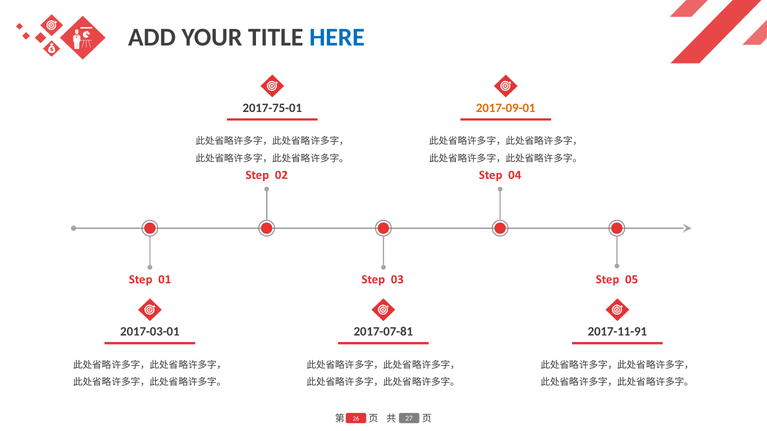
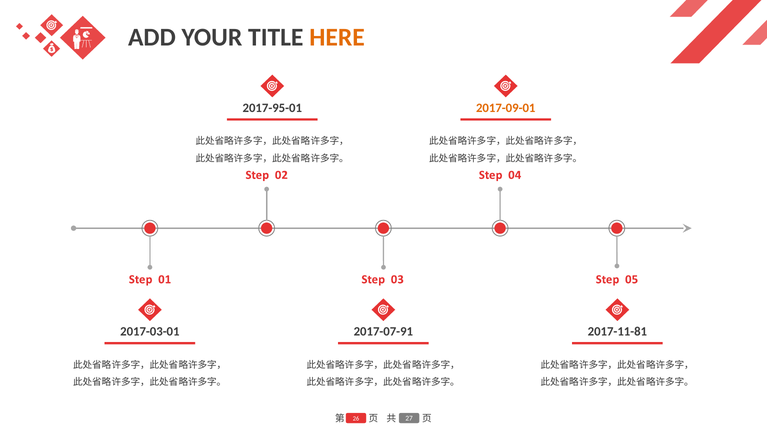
HERE colour: blue -> orange
2017-75-01: 2017-75-01 -> 2017-95-01
2017-07-81: 2017-07-81 -> 2017-07-91
2017-11-91: 2017-11-91 -> 2017-11-81
